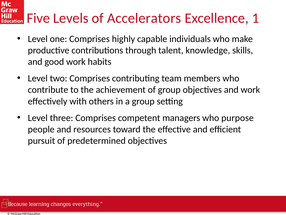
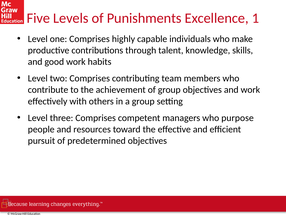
Accelerators: Accelerators -> Punishments
